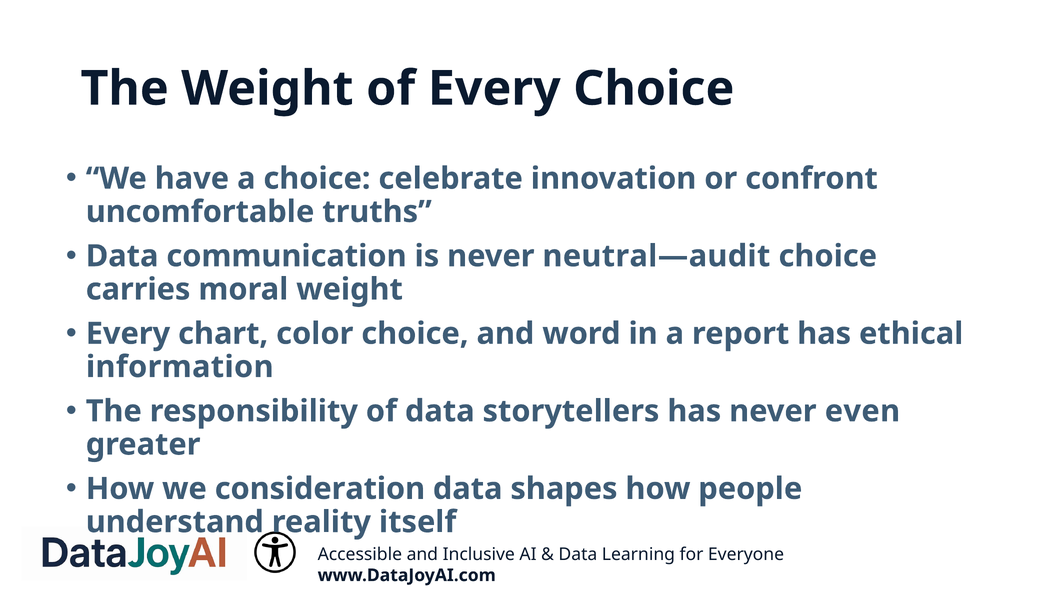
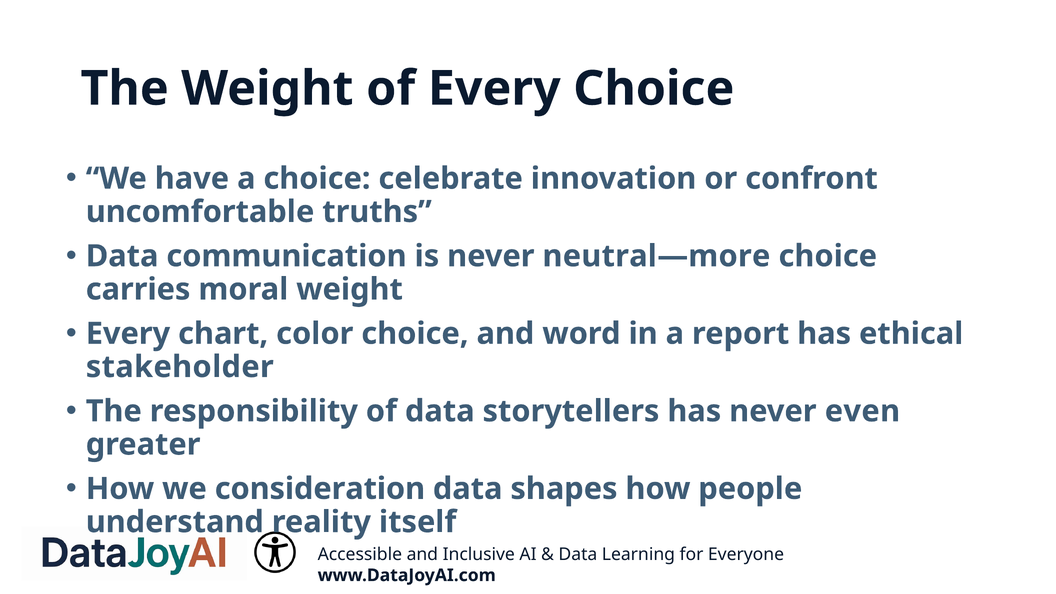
neutral—audit: neutral—audit -> neutral—more
information: information -> stakeholder
